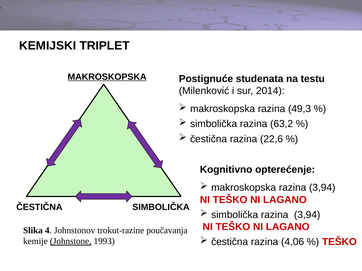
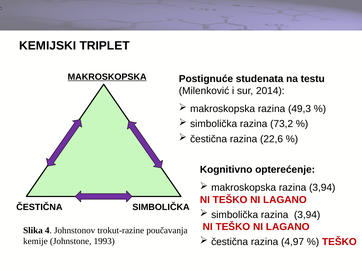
63,2: 63,2 -> 73,2
4,06: 4,06 -> 4,97
Johnstone underline: present -> none
